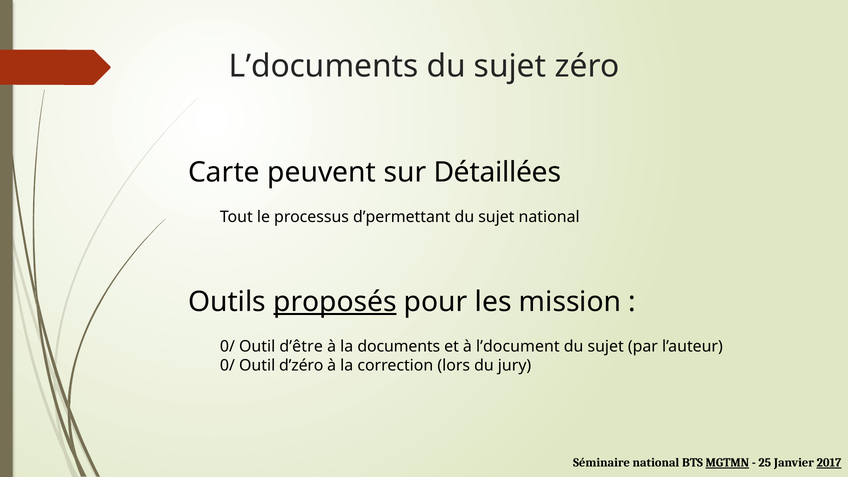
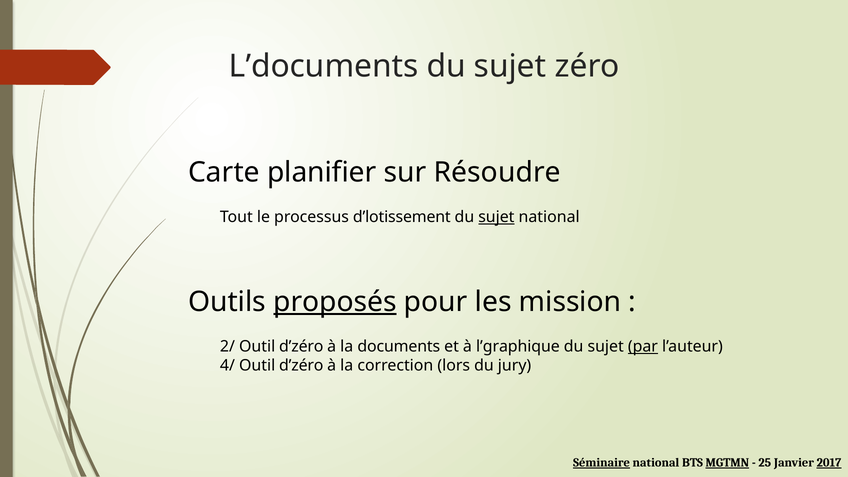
peuvent: peuvent -> planifier
Détaillées: Détaillées -> Résoudre
d’permettant: d’permettant -> d’lotissement
sujet at (496, 217) underline: none -> present
0/ at (227, 346): 0/ -> 2/
d’être at (301, 346): d’être -> d’zéro
l’document: l’document -> l’graphique
par underline: none -> present
0/ at (227, 366): 0/ -> 4/
Séminaire underline: none -> present
